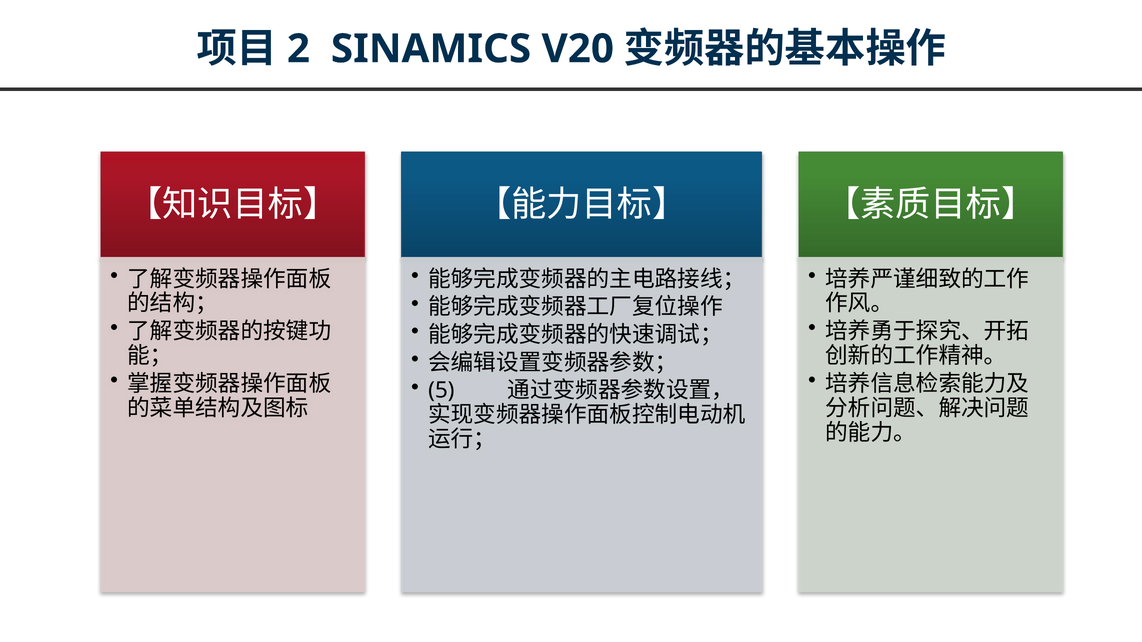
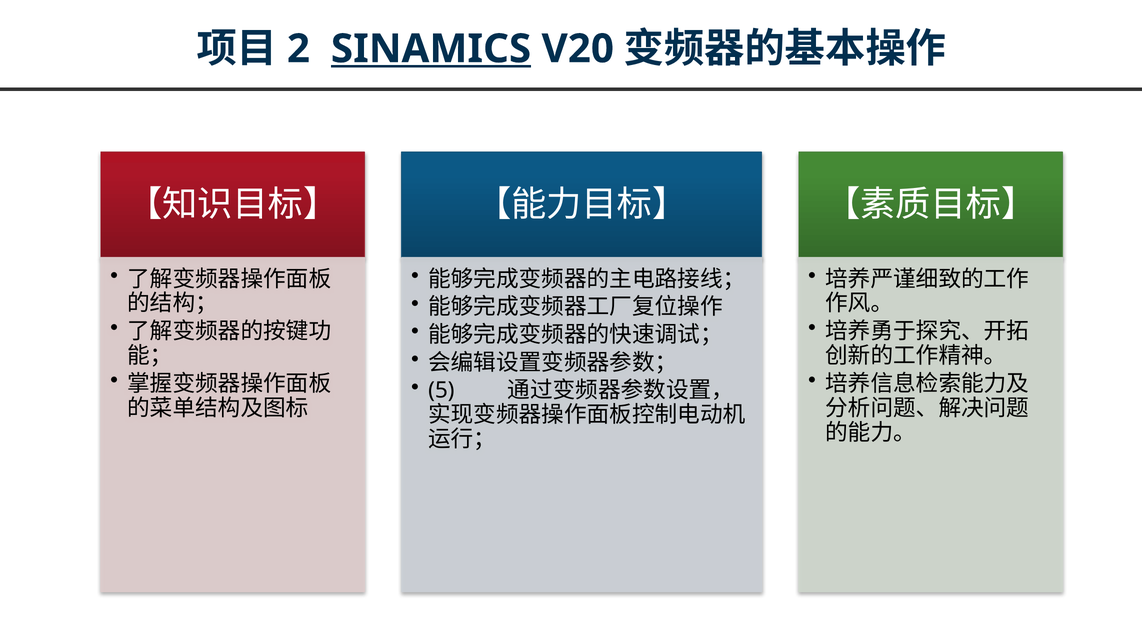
SINAMICS underline: none -> present
